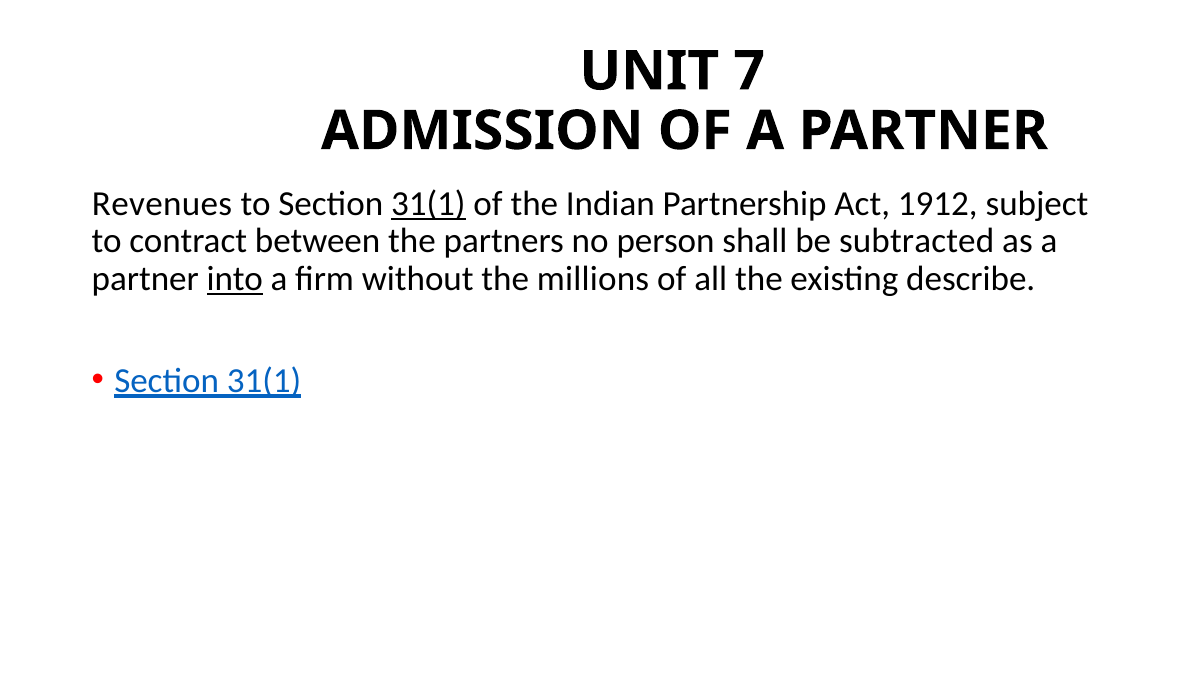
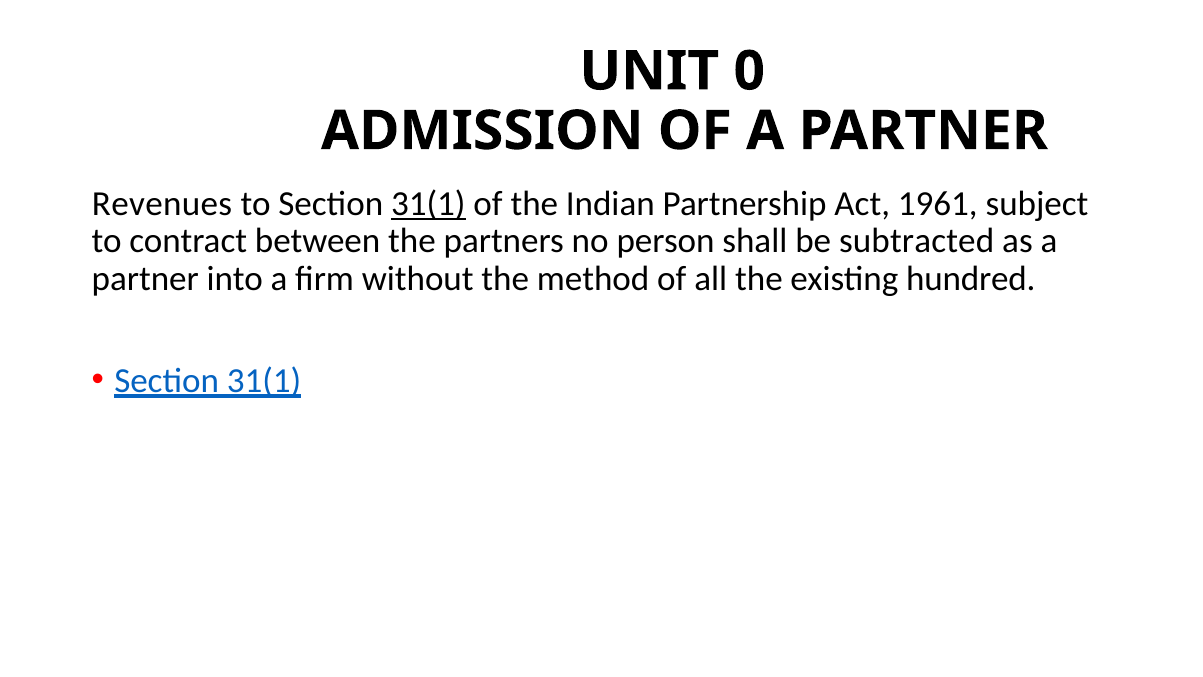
7: 7 -> 0
1912: 1912 -> 1961
into underline: present -> none
millions: millions -> method
describe: describe -> hundred
